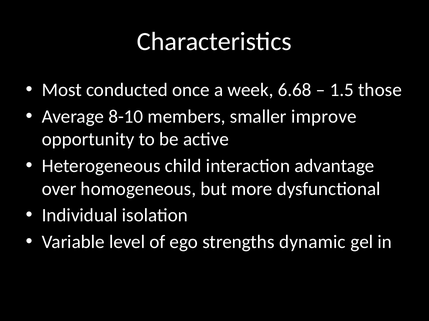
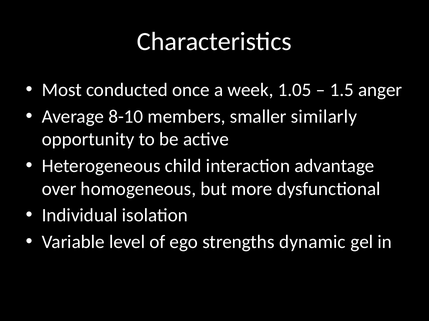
6.68: 6.68 -> 1.05
those: those -> anger
improve: improve -> similarly
